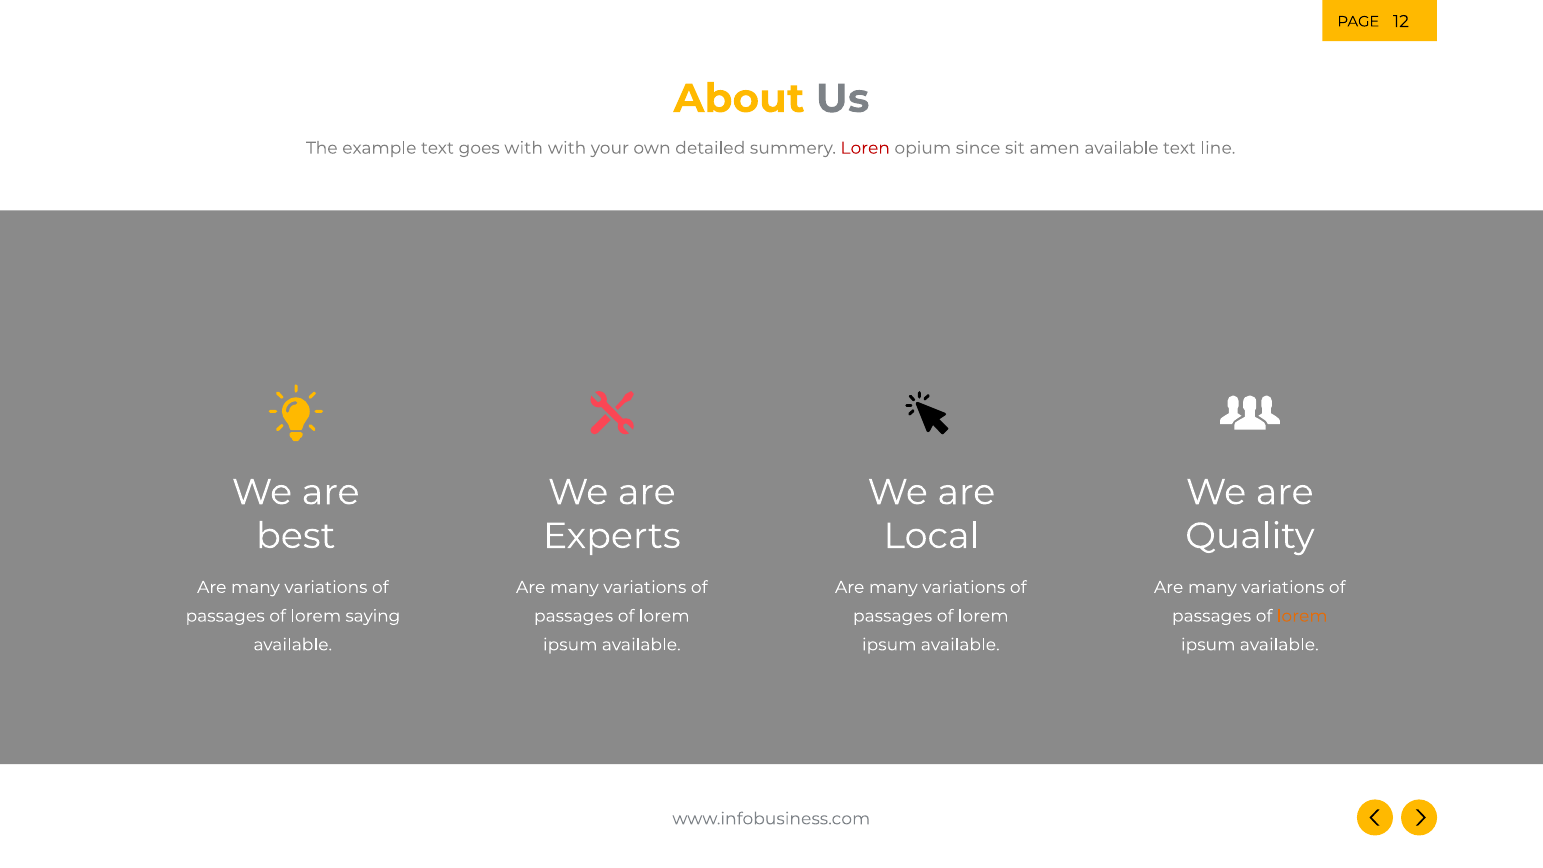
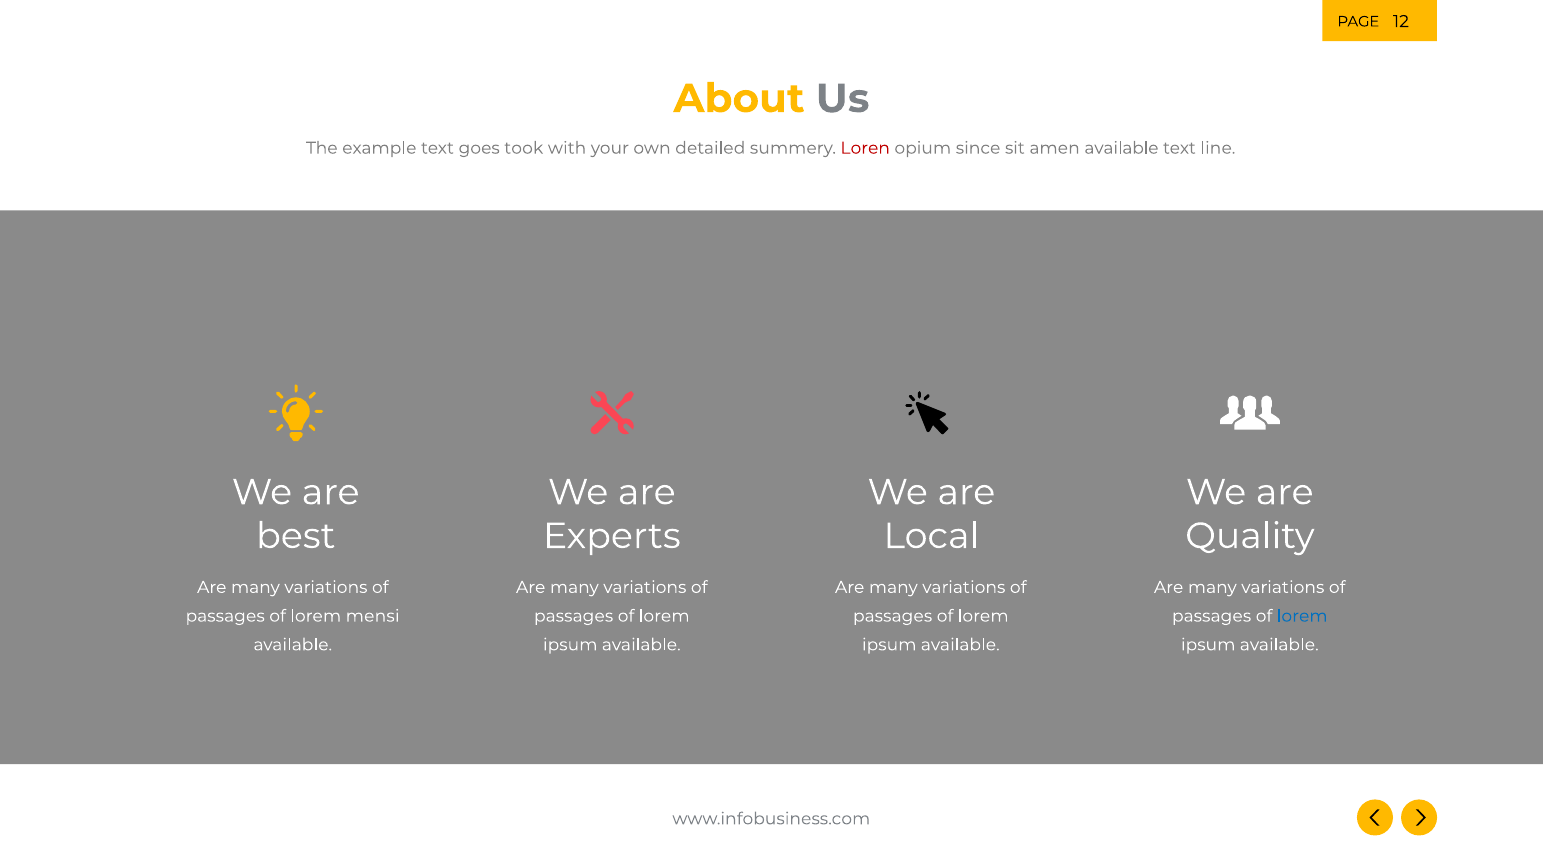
goes with: with -> took
saying: saying -> mensi
lorem at (1302, 616) colour: orange -> blue
